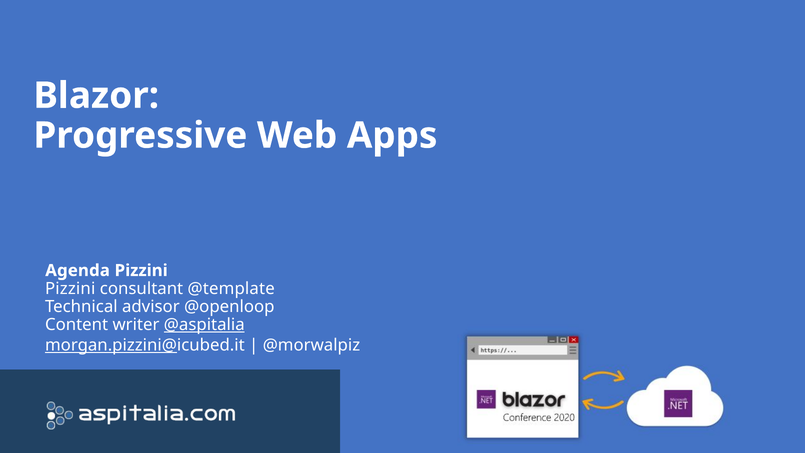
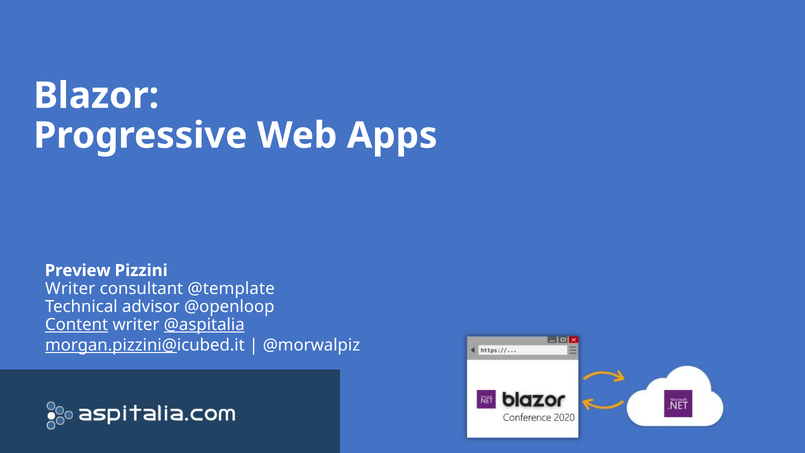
Agenda: Agenda -> Preview
Pizzini at (70, 289): Pizzini -> Writer
Content underline: none -> present
